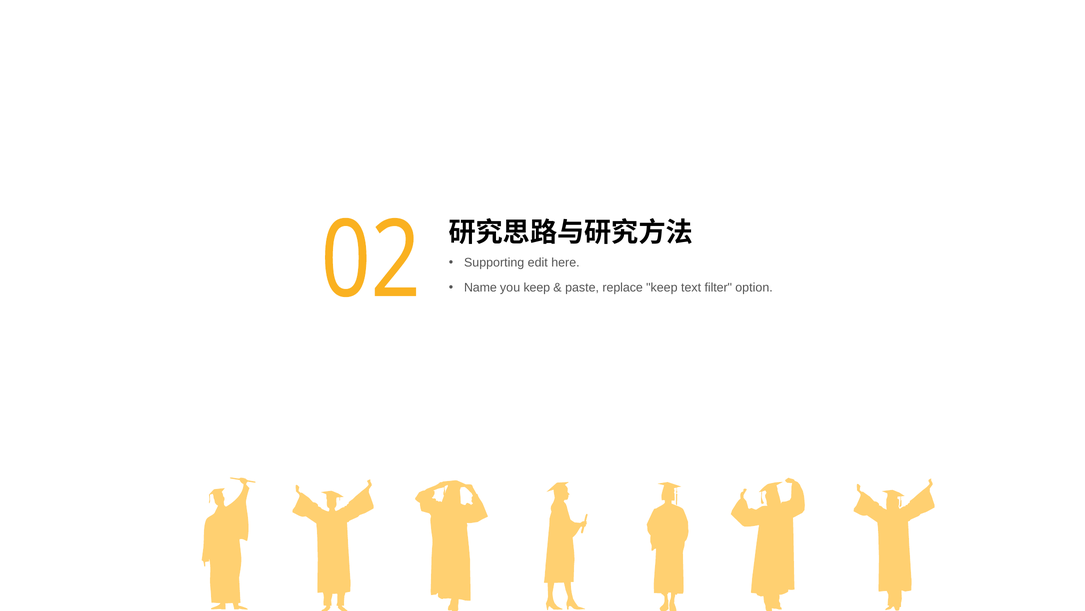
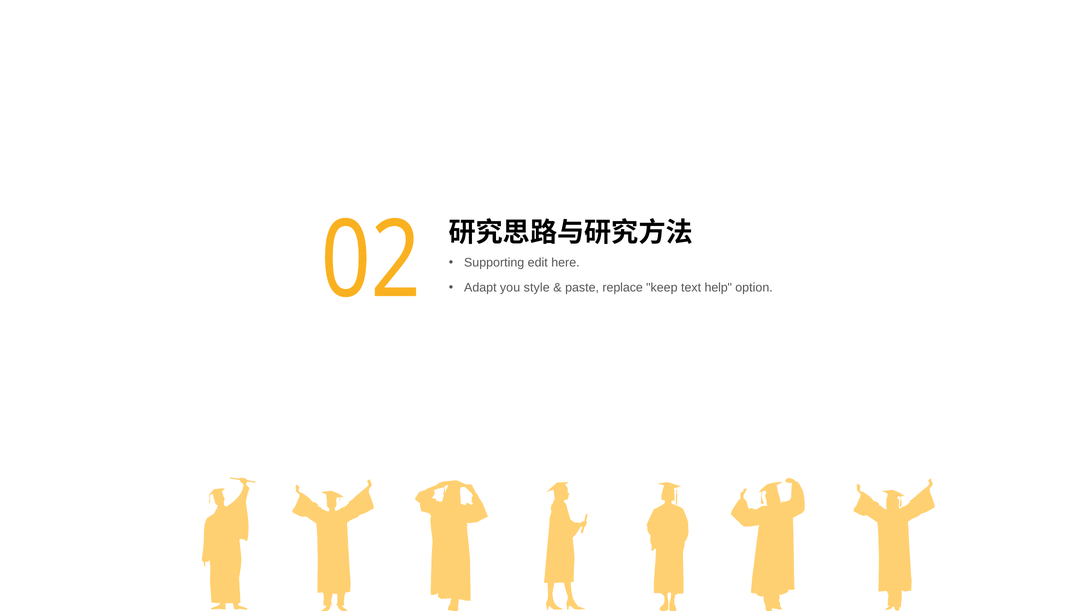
Name: Name -> Adapt
you keep: keep -> style
filter: filter -> help
